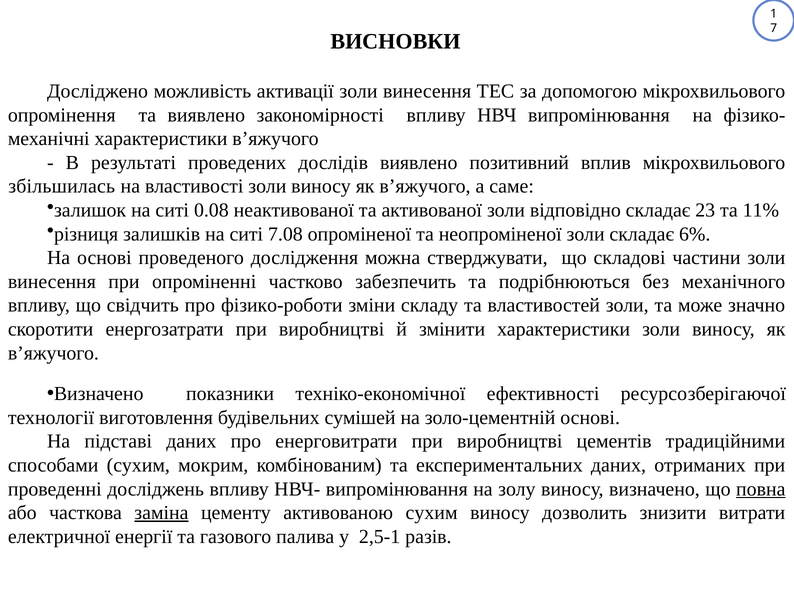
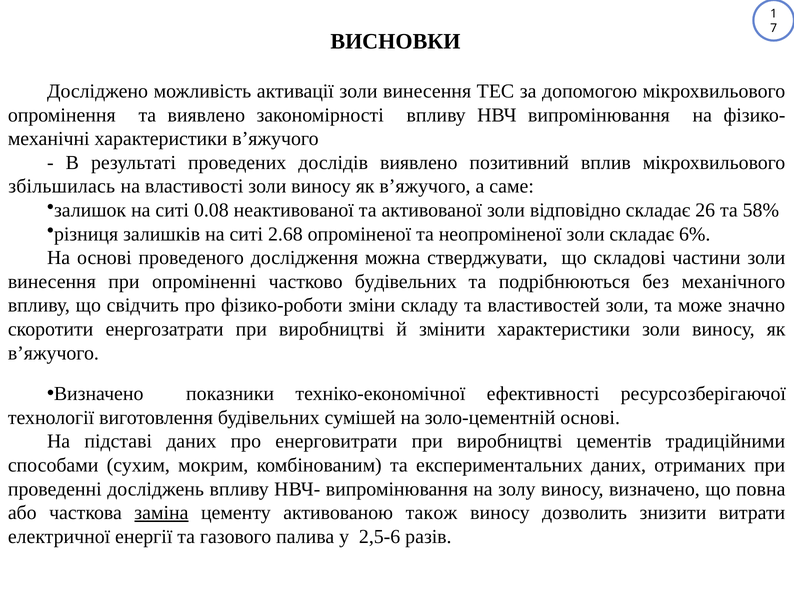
23: 23 -> 26
11%: 11% -> 58%
7.08: 7.08 -> 2.68
частково забезпечить: забезпечить -> будівельних
повна underline: present -> none
активованою сухим: сухим -> також
2,5-1: 2,5-1 -> 2,5-6
